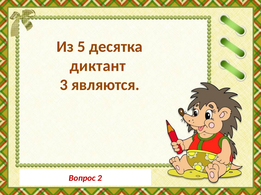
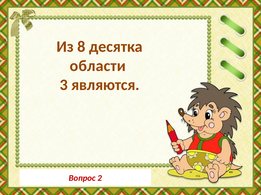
5: 5 -> 8
диктант: диктант -> области
